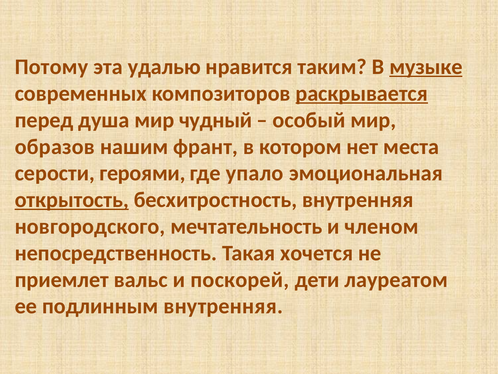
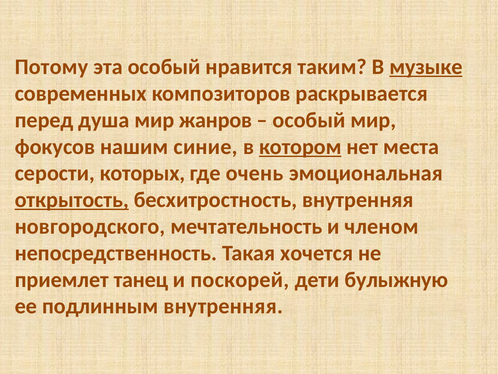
эта удалью: удалью -> особый
раскрывается underline: present -> none
чудный: чудный -> жанров
образов: образов -> фокусов
франт: франт -> синие
котором underline: none -> present
героями: героями -> которых
упало: упало -> очень
вальс: вальс -> танец
лауреатом: лауреатом -> булыжную
